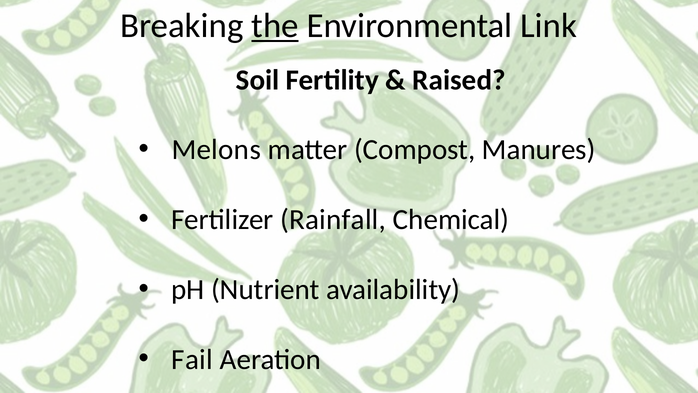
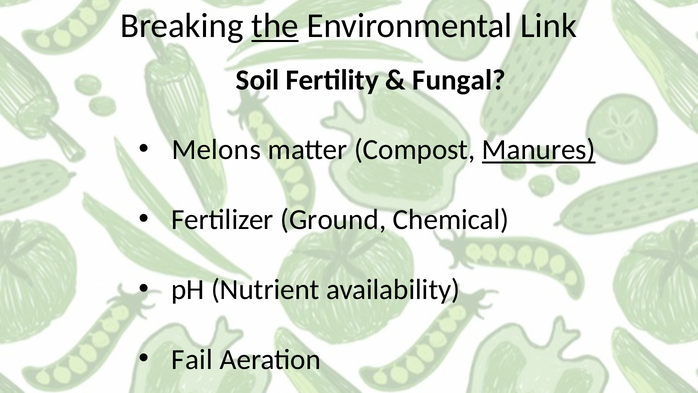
Raised: Raised -> Fungal
Manures underline: none -> present
Rainfall: Rainfall -> Ground
